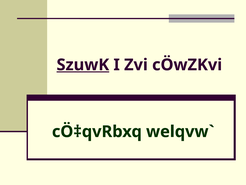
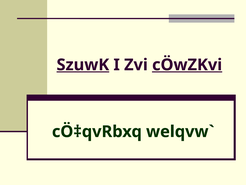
cÖwZKvi underline: none -> present
